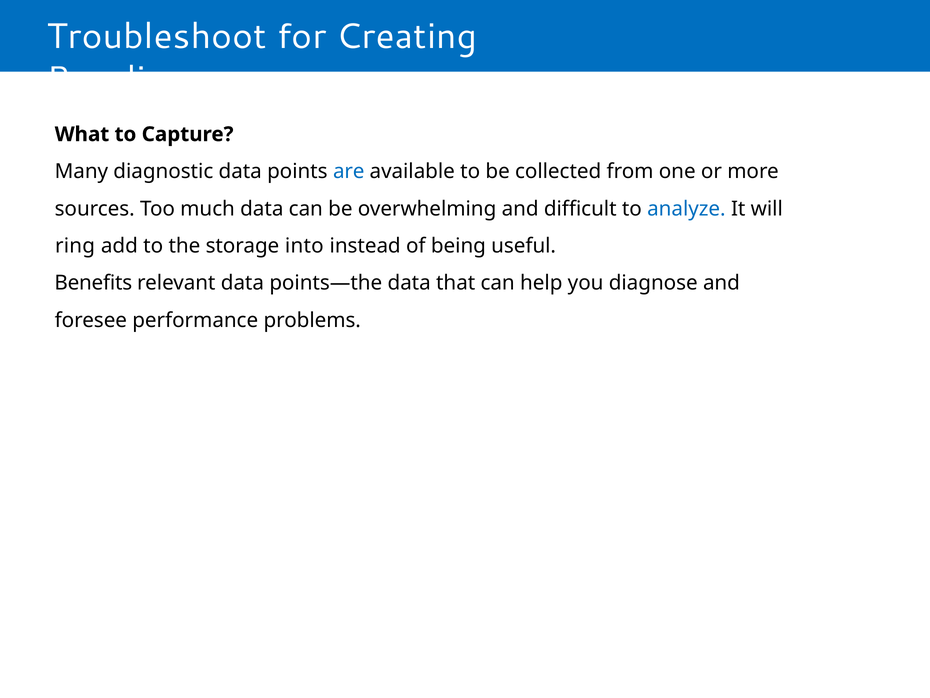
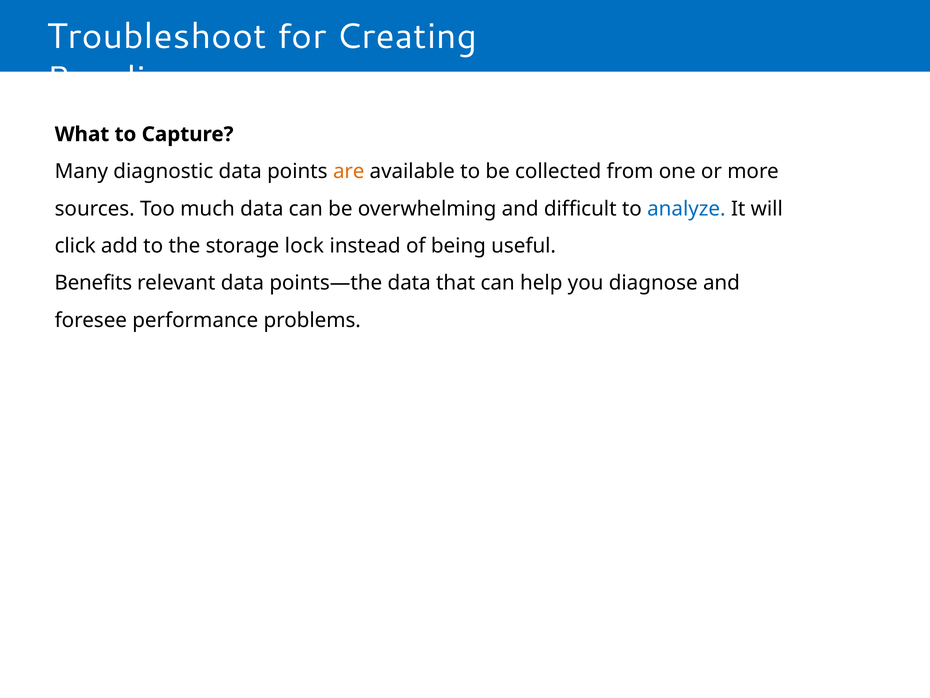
are colour: blue -> orange
ring: ring -> click
into: into -> lock
